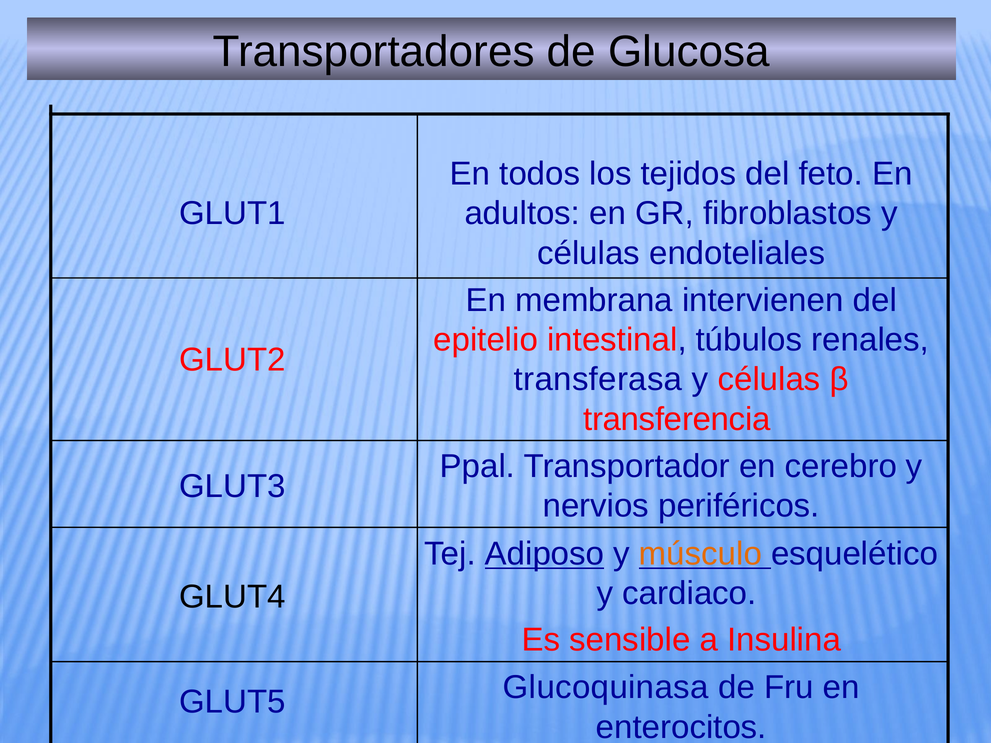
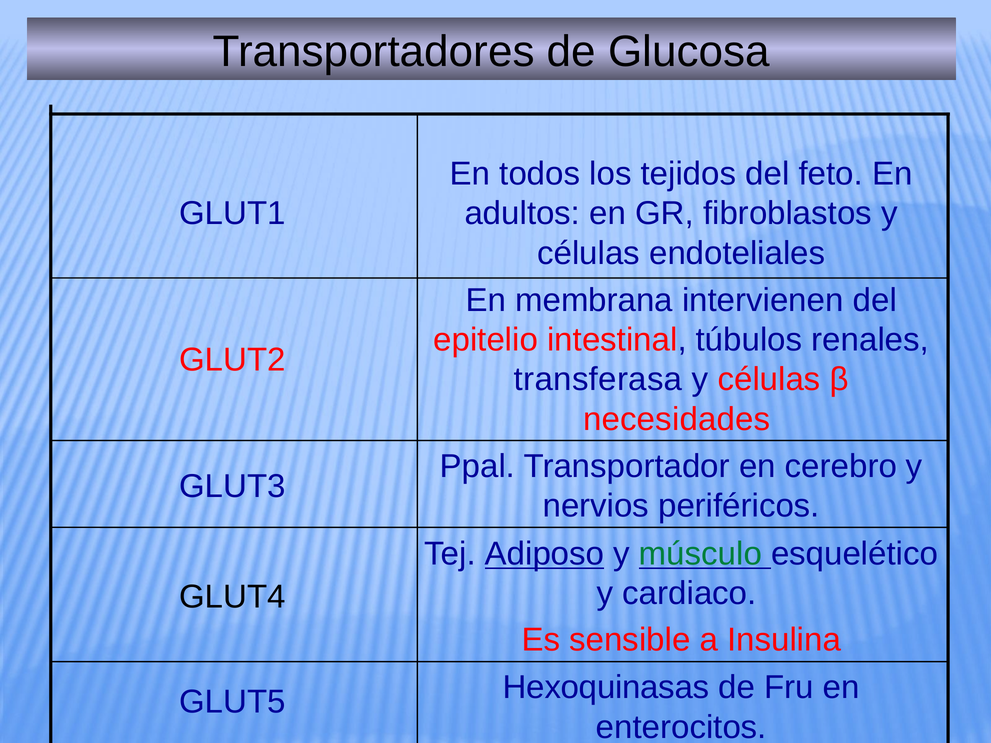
transferencia: transferencia -> necesidades
músculo colour: orange -> green
Glucoquinasa: Glucoquinasa -> Hexoquinasas
